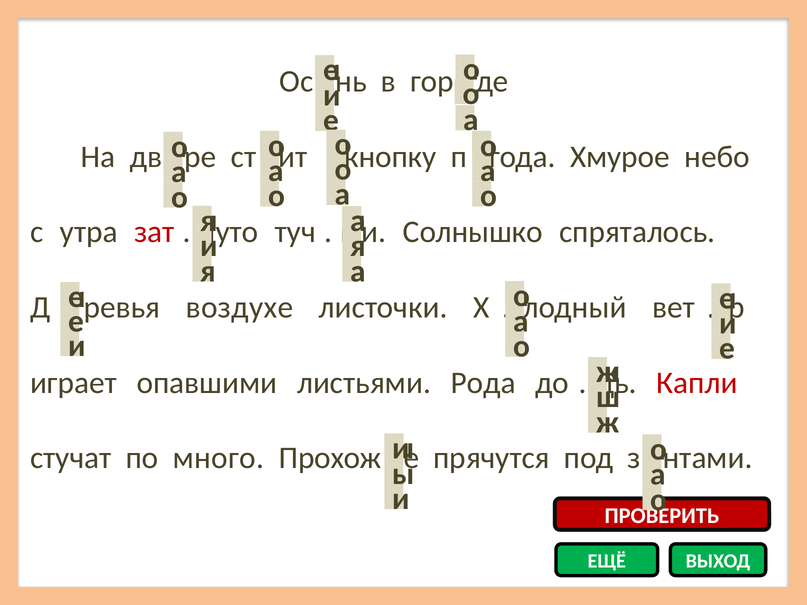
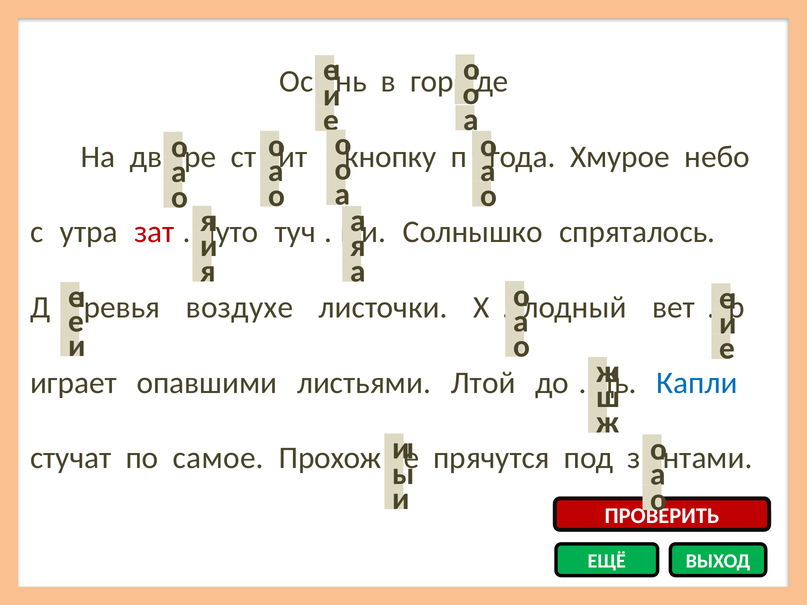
Рода: Рода -> Лтой
Капли colour: red -> blue
много: много -> самое
